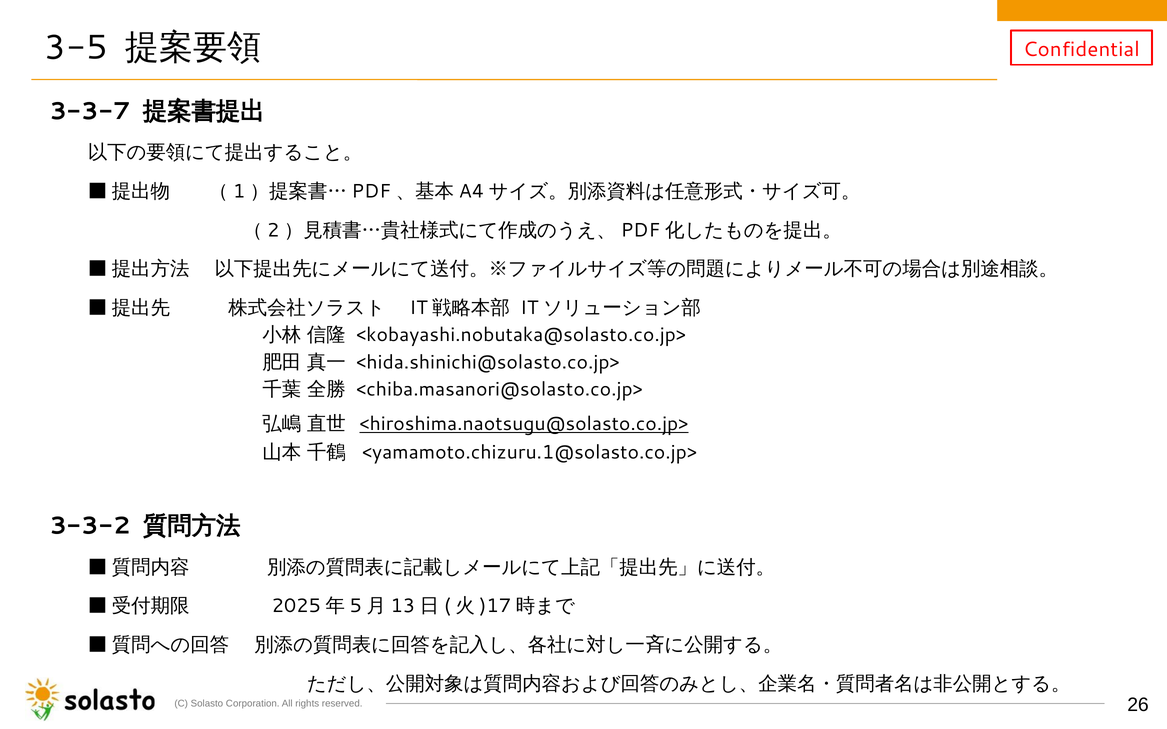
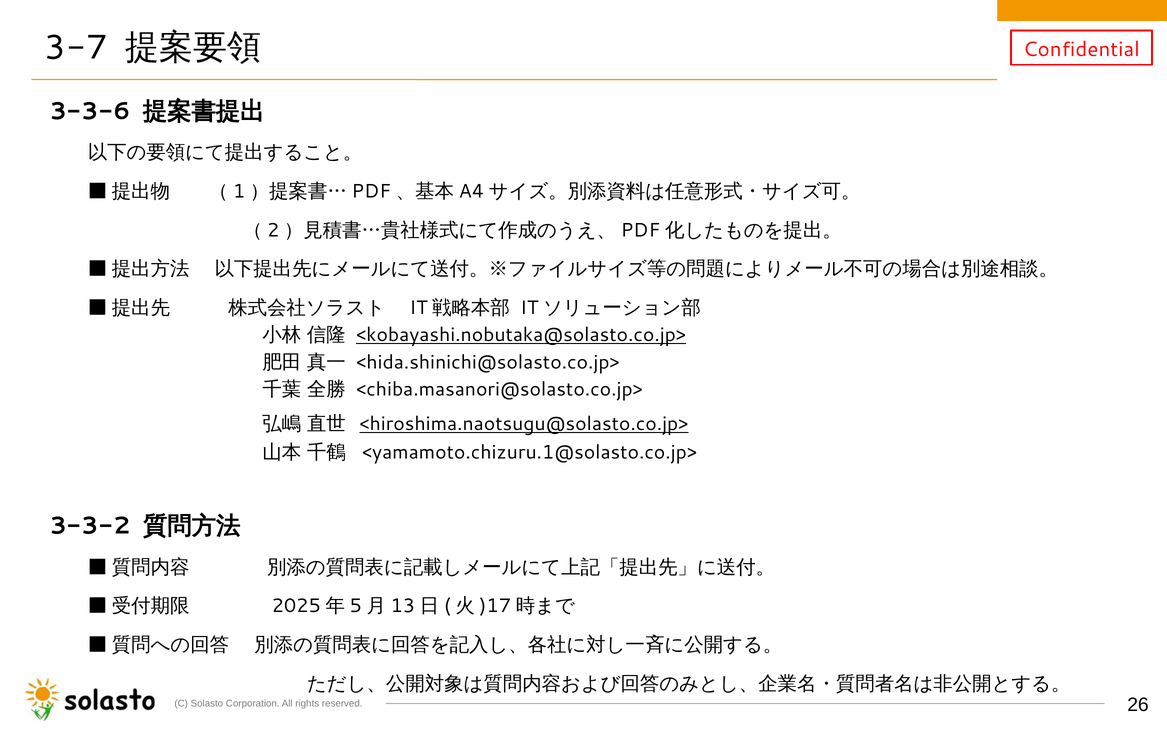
3-5: 3-5 -> 3-7
3-3-7: 3-3-7 -> 3-3-6
<kobayashi.nobutaka@solasto.co.jp> underline: none -> present
